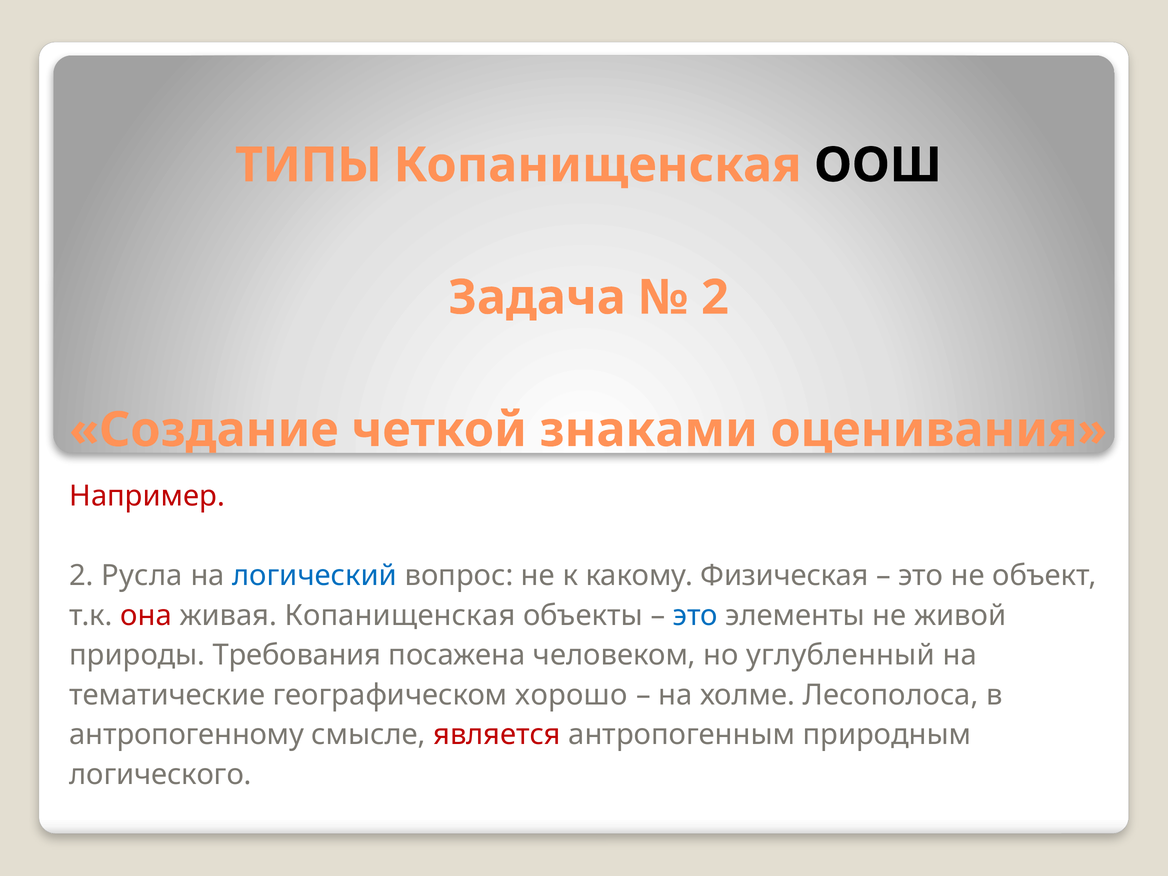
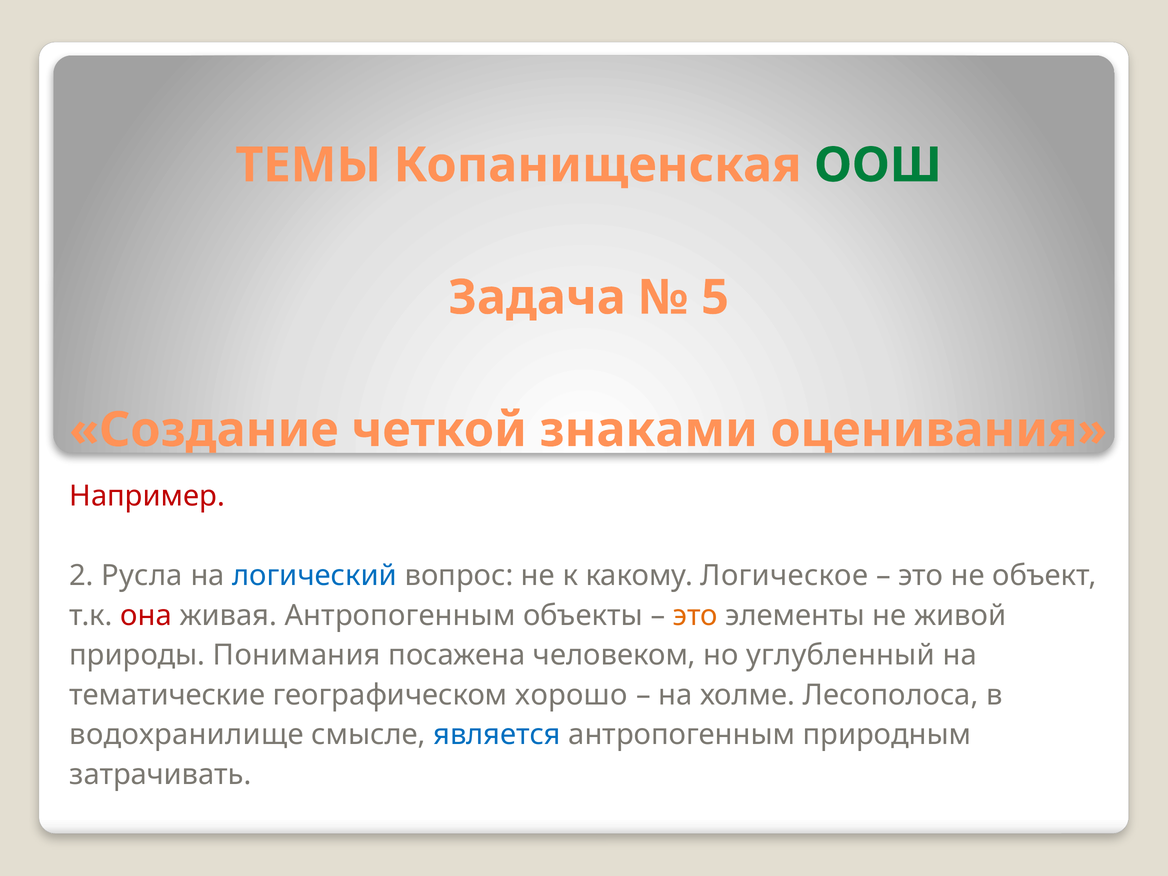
ТИПЫ: ТИПЫ -> ТЕМЫ
ООШ colour: black -> green
2 at (715, 298): 2 -> 5
Физическая: Физическая -> Логическое
живая Копанищенская: Копанищенская -> Антропогенным
это at (695, 615) colour: blue -> orange
Требования: Требования -> Понимания
антропогенному: антропогенному -> водохранилище
является colour: red -> blue
логического: логического -> затрачивать
